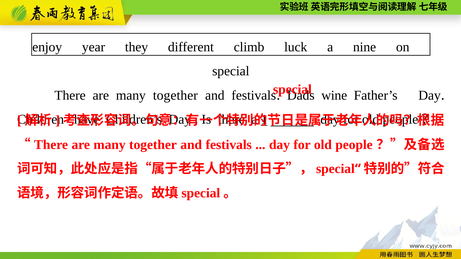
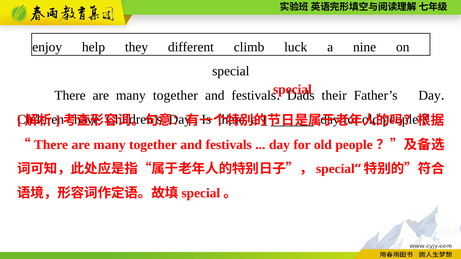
year: year -> help
wine: wine -> their
